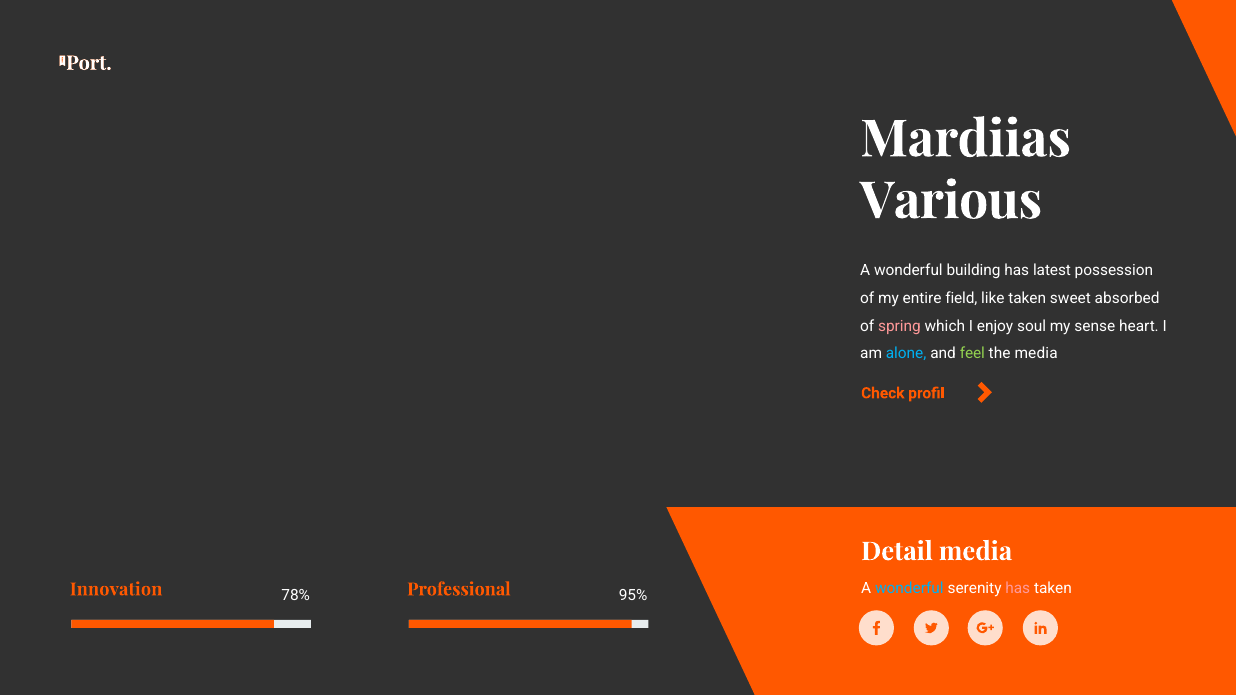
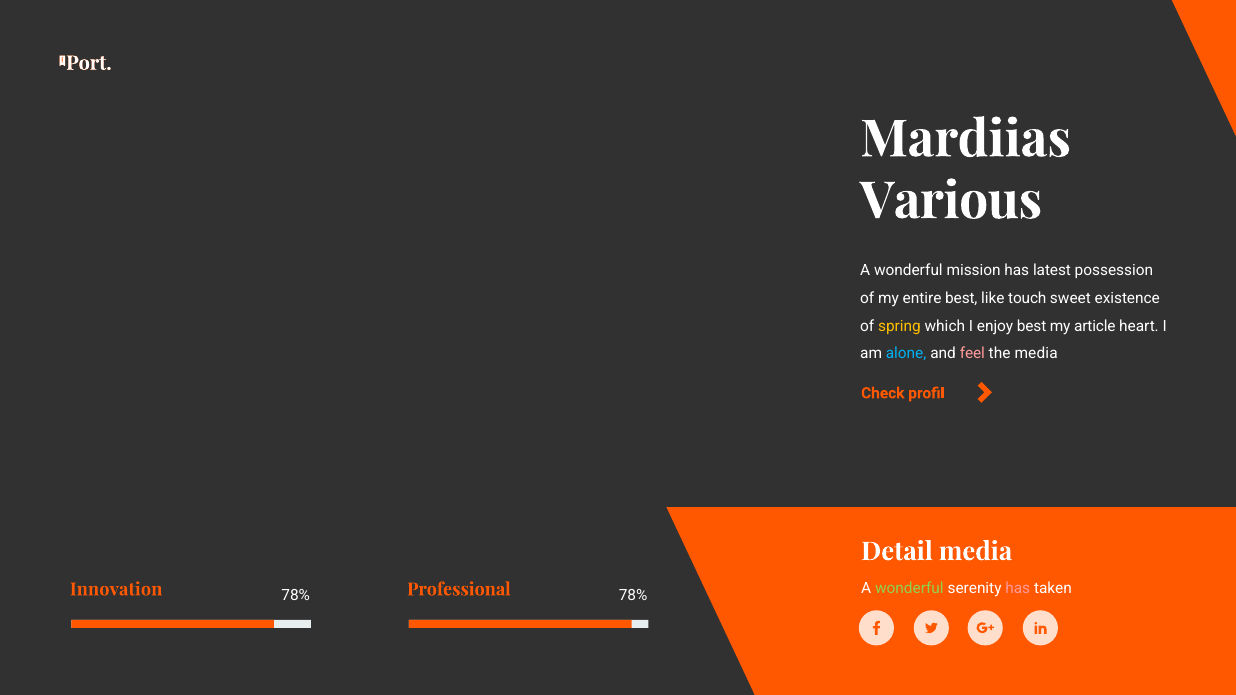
building: building -> mission
entire field: field -> best
like taken: taken -> touch
absorbed: absorbed -> existence
spring colour: pink -> yellow
enjoy soul: soul -> best
sense: sense -> article
feel colour: light green -> pink
Professional 95%: 95% -> 78%
wonderful at (909, 589) colour: light blue -> light green
